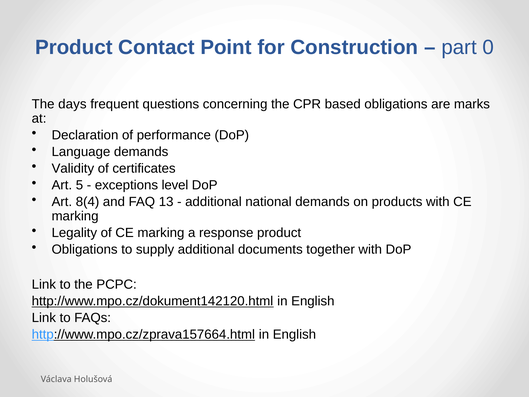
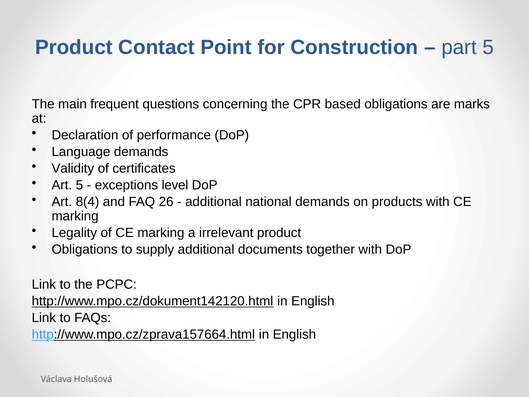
part 0: 0 -> 5
days: days -> main
13: 13 -> 26
response: response -> irrelevant
